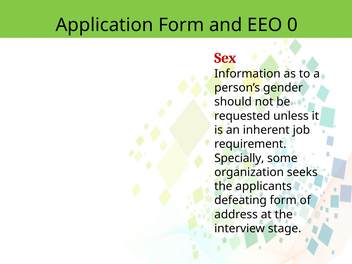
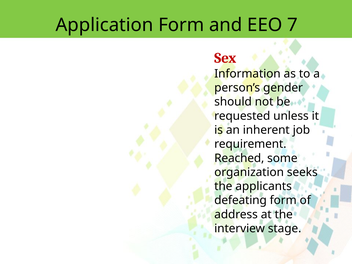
0: 0 -> 7
Specially: Specially -> Reached
